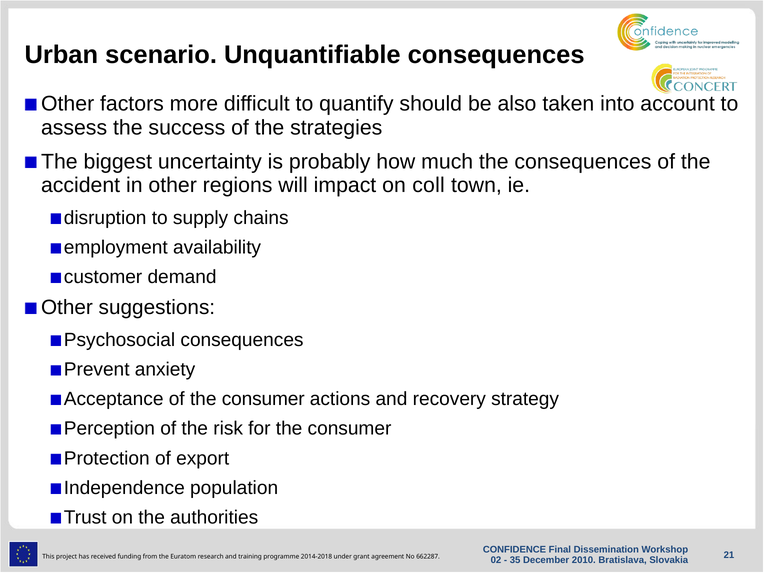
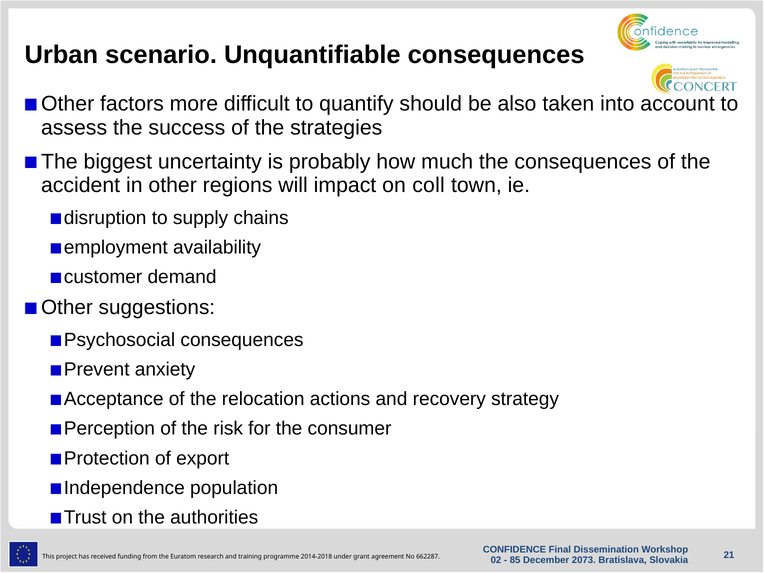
of the consumer: consumer -> relocation
35: 35 -> 85
2010: 2010 -> 2073
